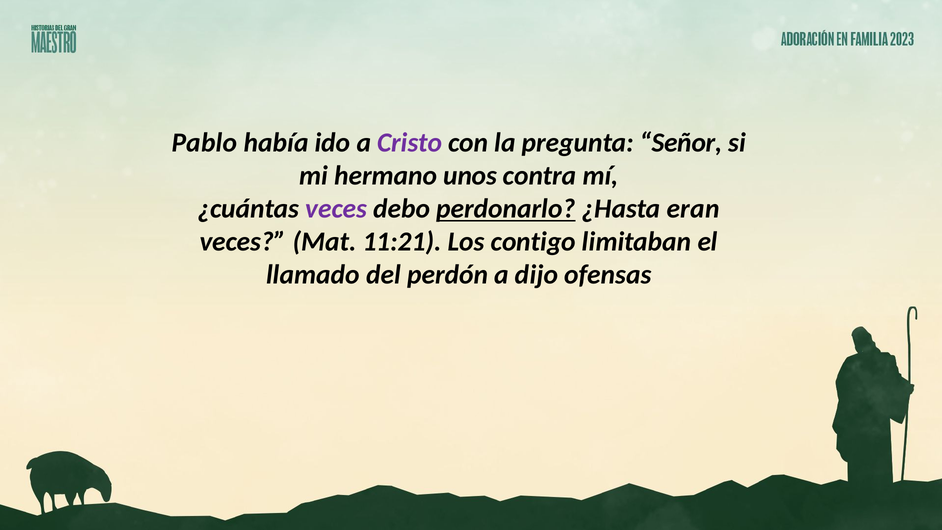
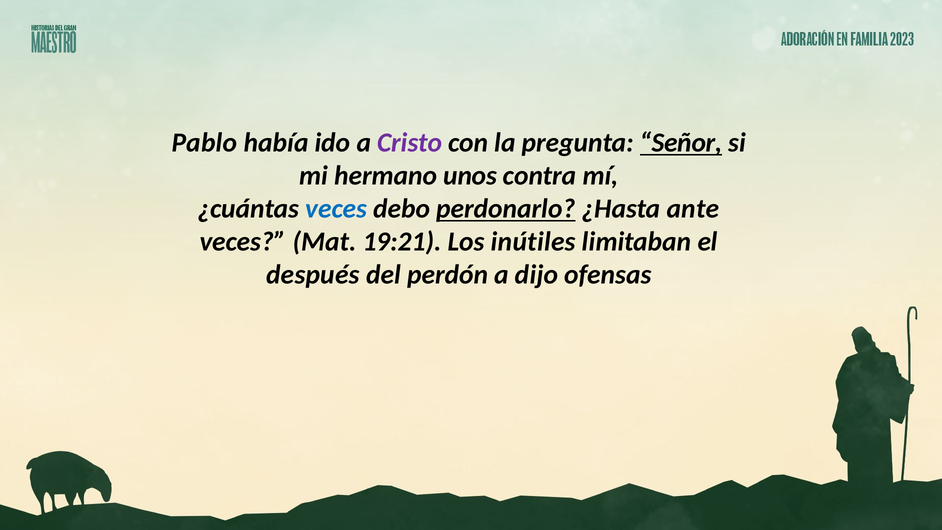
Señor underline: none -> present
veces at (336, 209) colour: purple -> blue
eran: eran -> ante
11:21: 11:21 -> 19:21
contigo: contigo -> inútiles
llamado: llamado -> después
